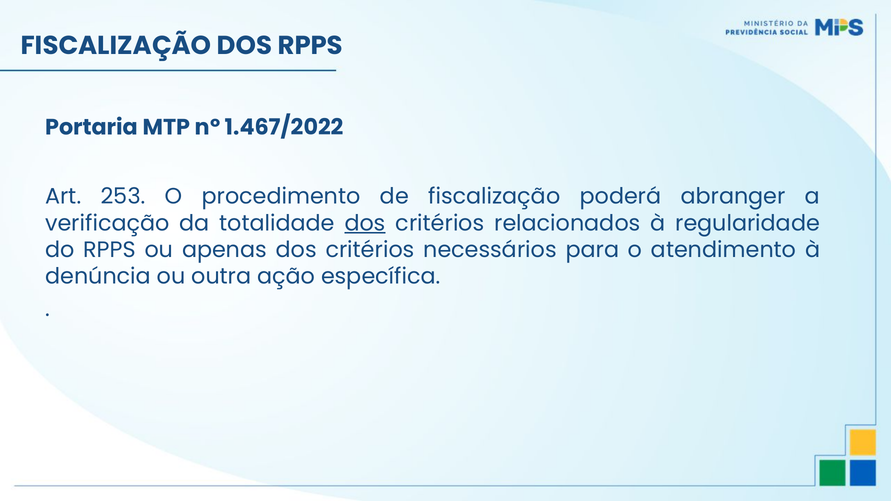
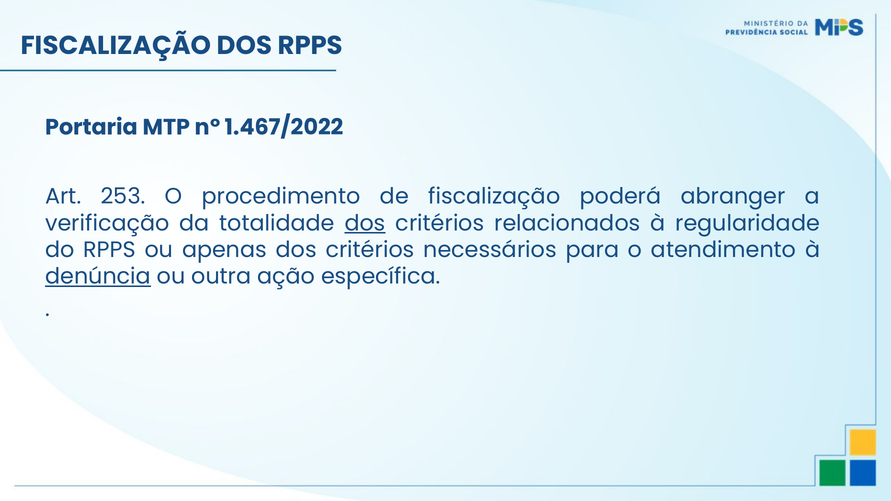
denúncia underline: none -> present
